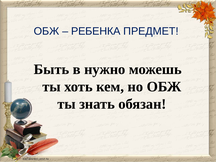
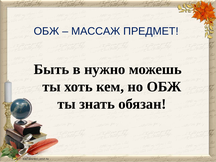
РЕБЕНКА: РЕБЕНКА -> МАССАЖ
